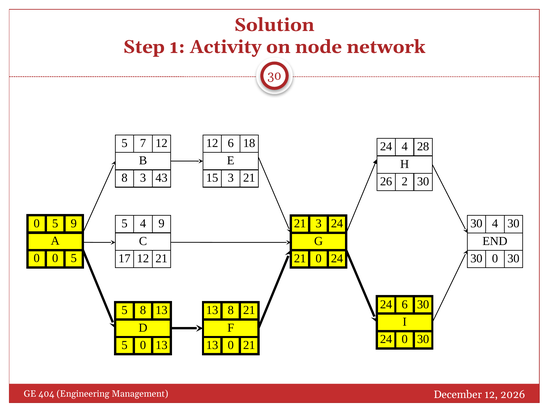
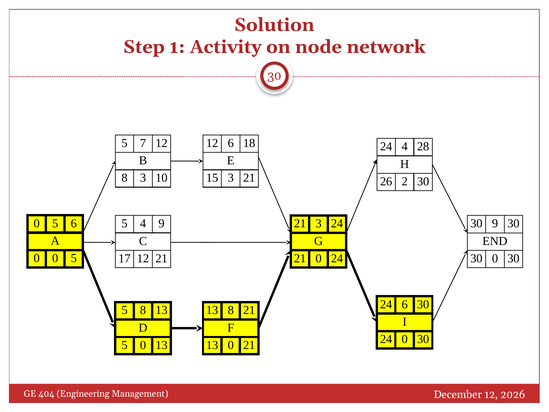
43: 43 -> 10
5 9: 9 -> 6
30 4: 4 -> 9
